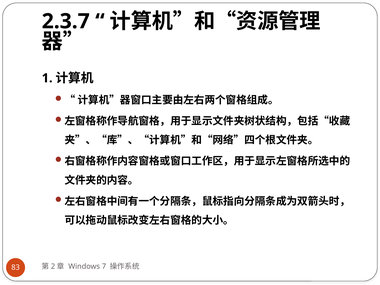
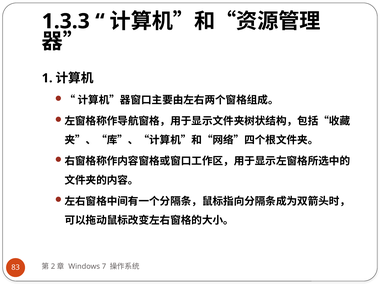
2.3.7: 2.3.7 -> 1.3.3
